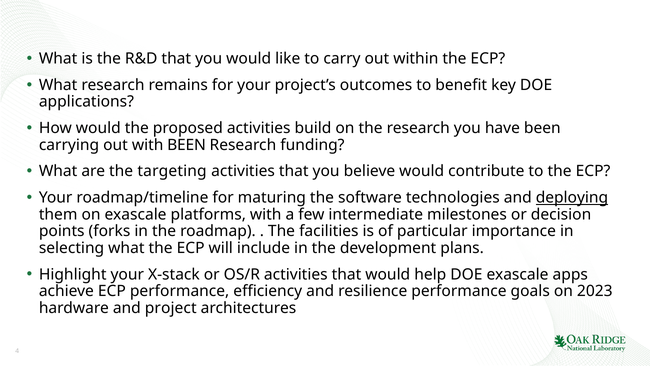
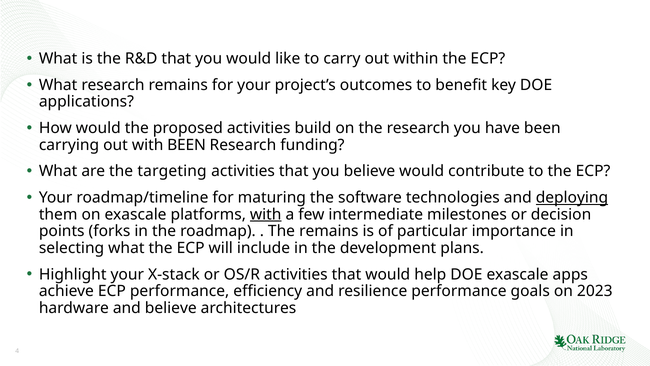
with at (266, 214) underline: none -> present
The facilities: facilities -> remains
and project: project -> believe
